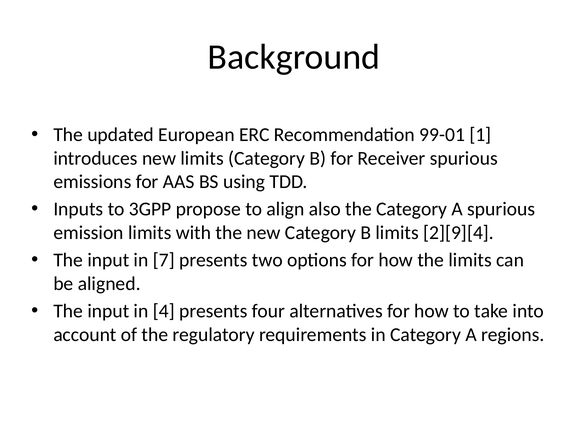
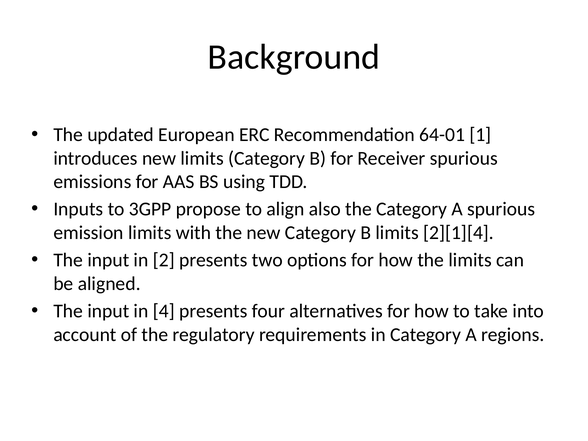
99-01: 99-01 -> 64-01
2][9][4: 2][9][4 -> 2][1][4
7: 7 -> 2
